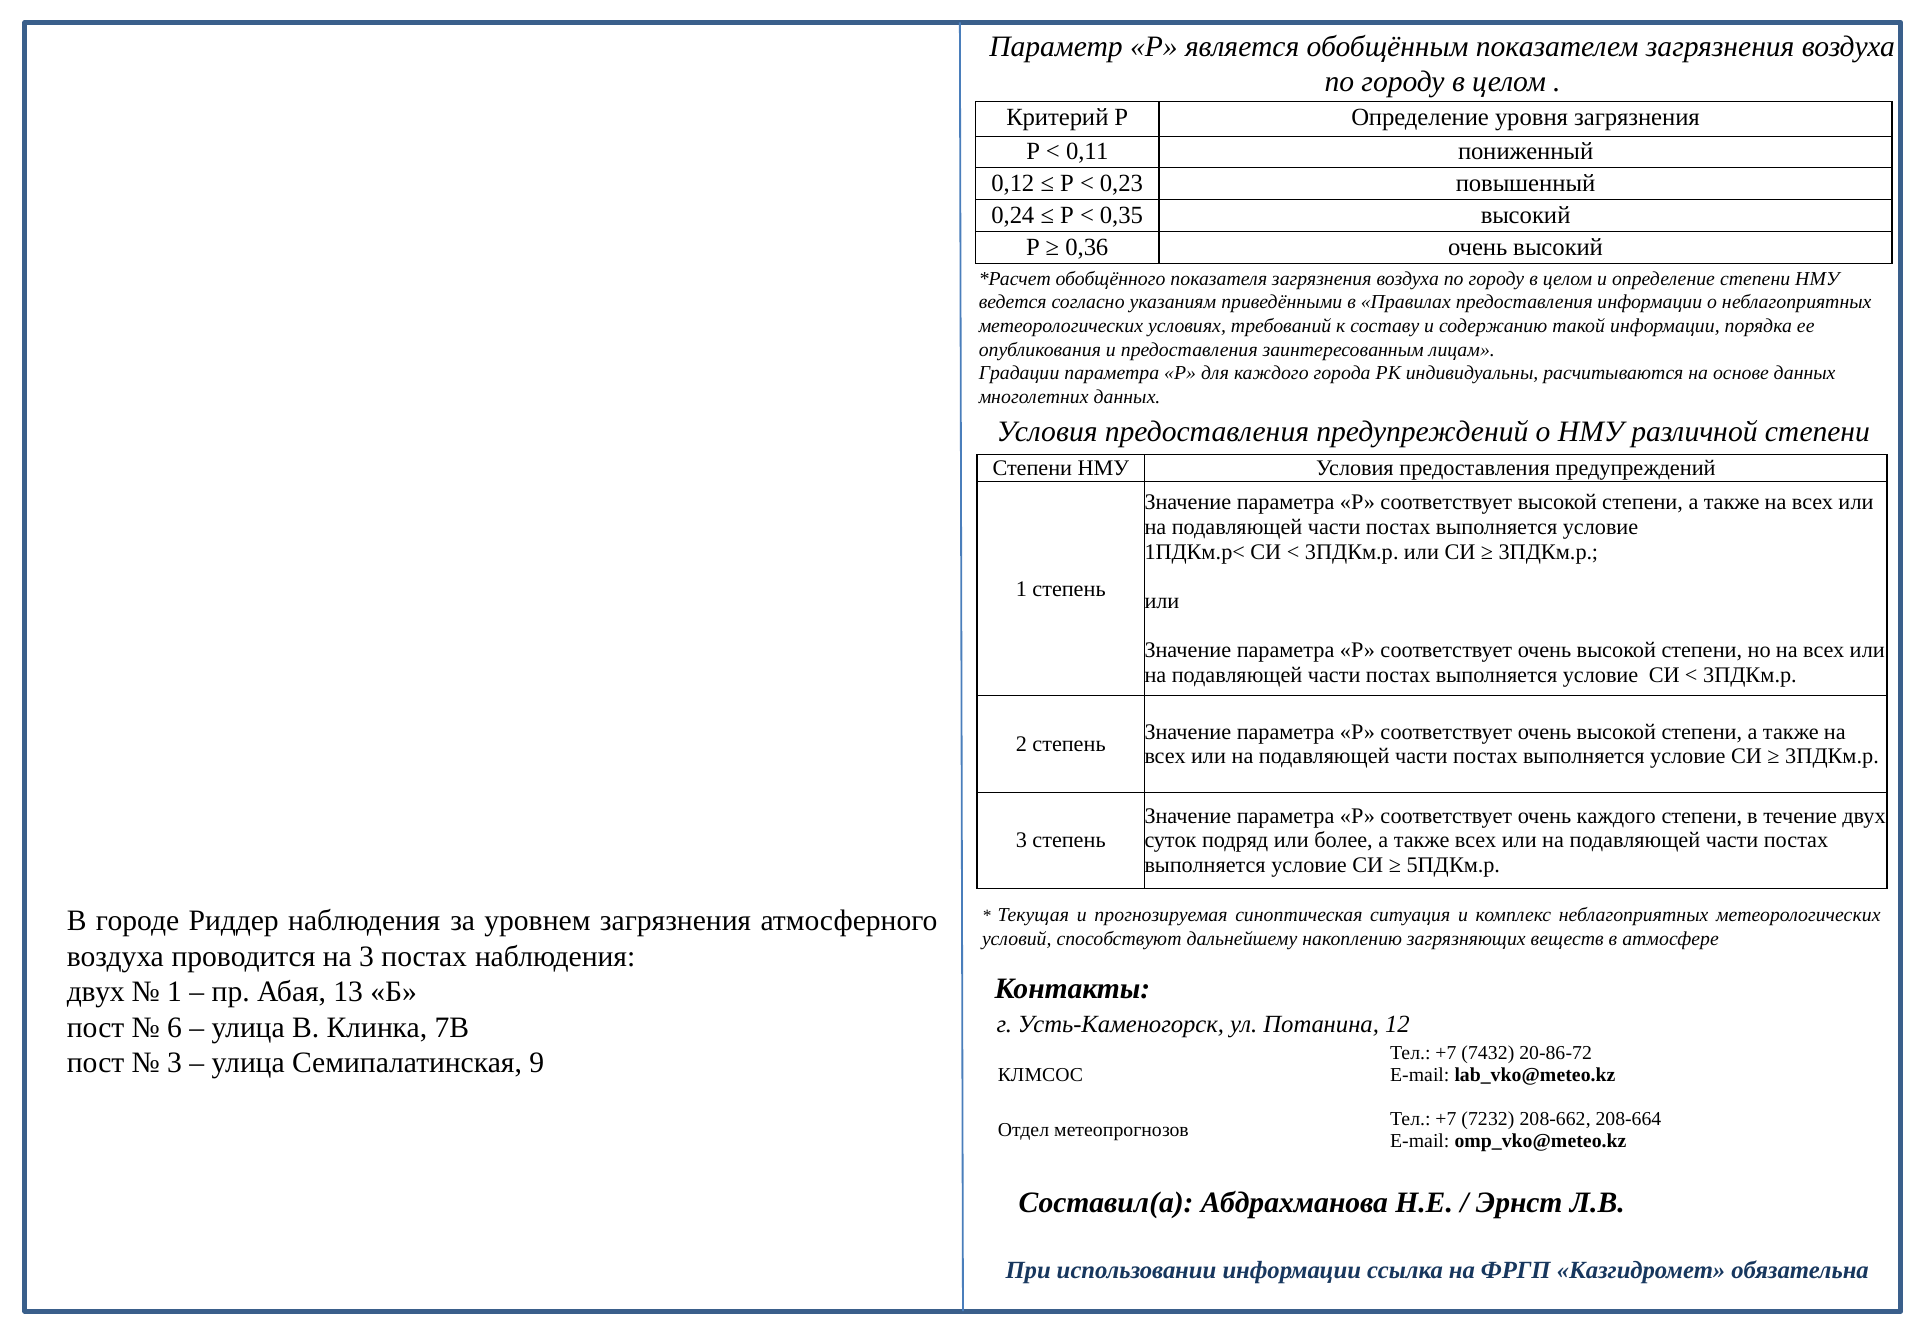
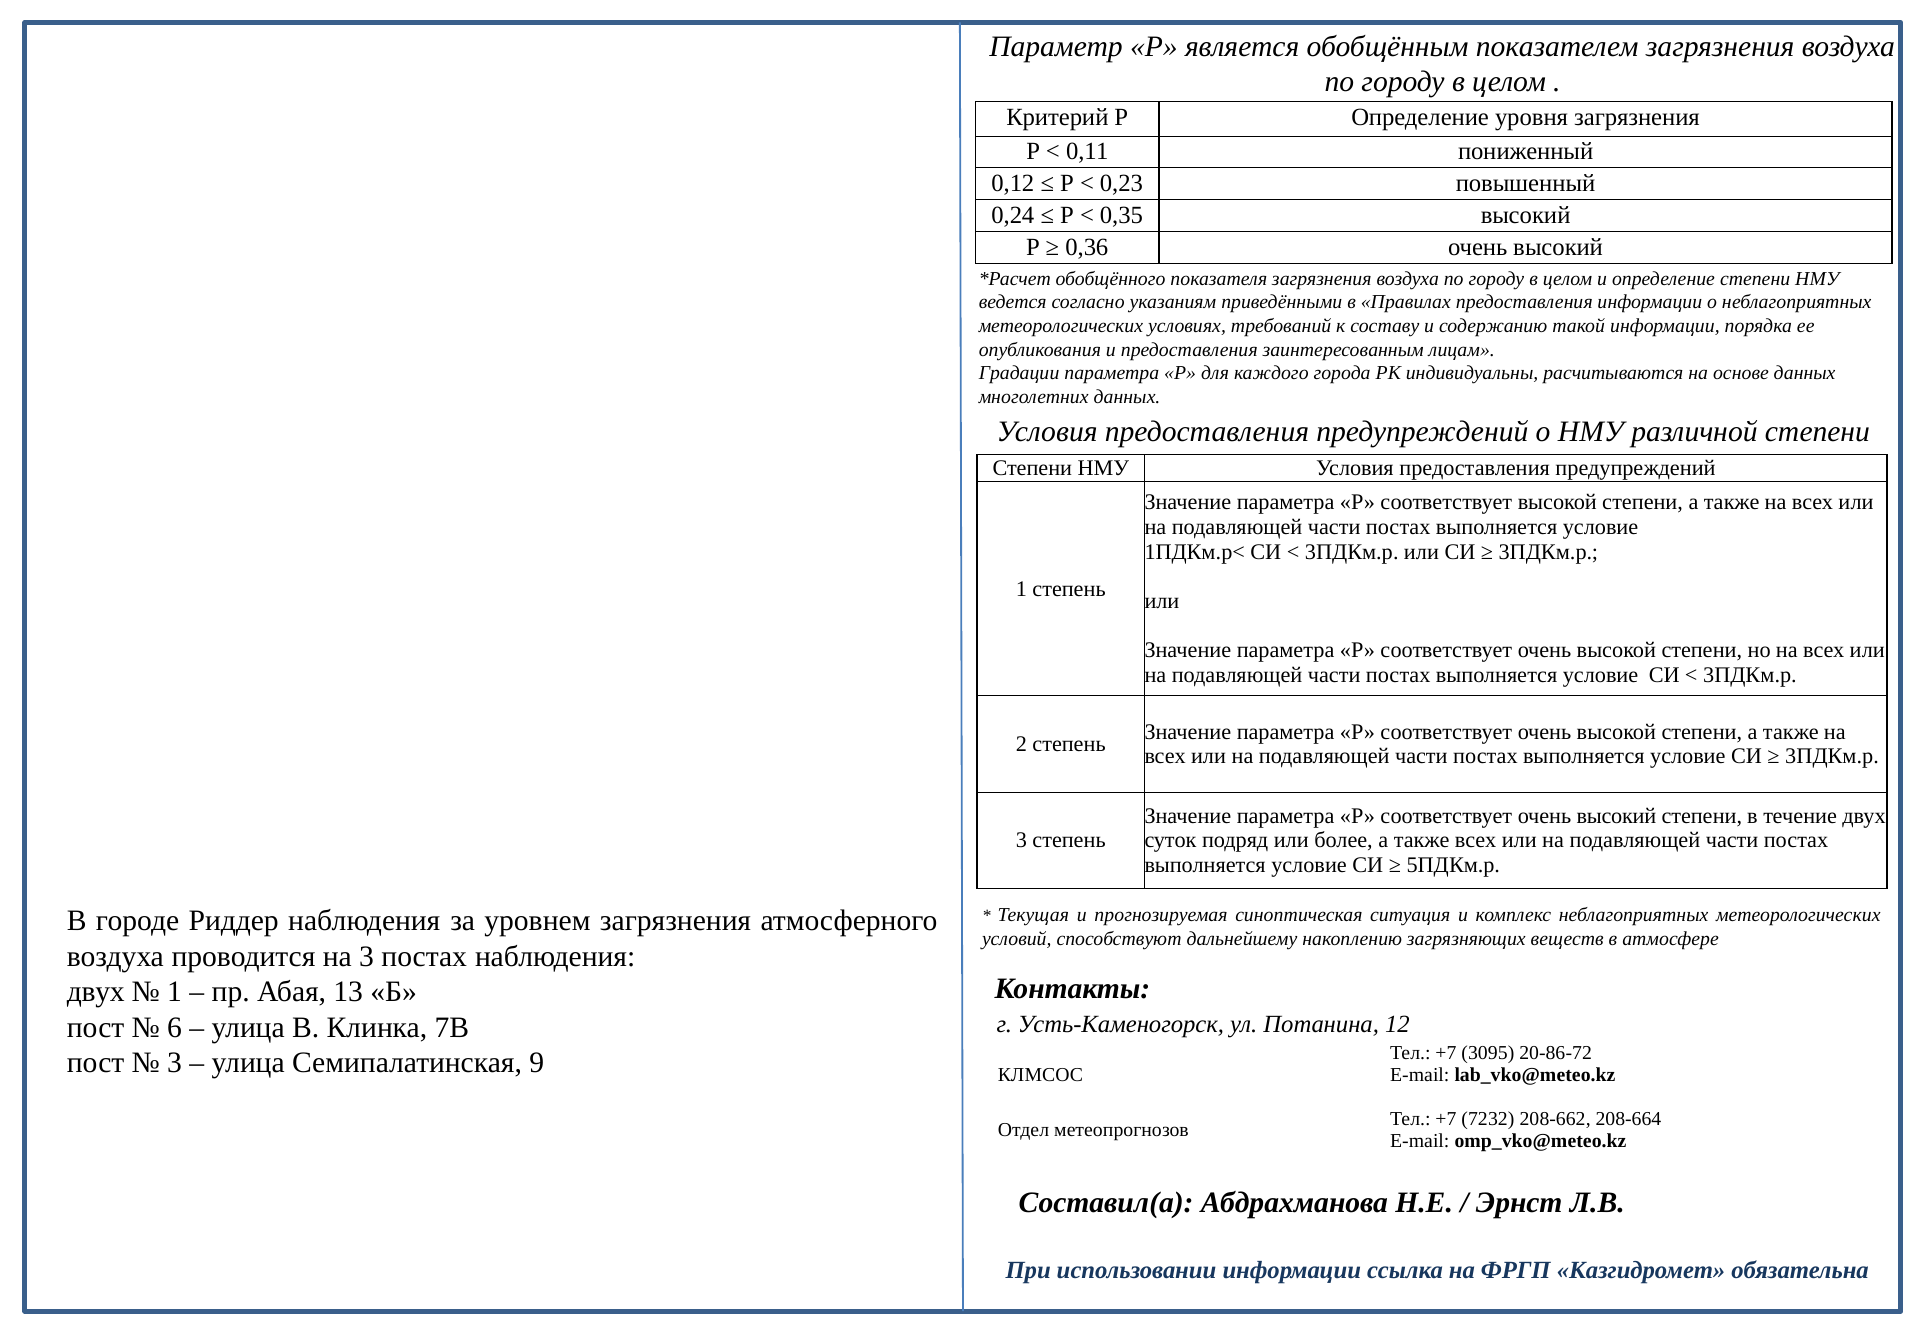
соответствует очень каждого: каждого -> высокий
7432: 7432 -> 3095
